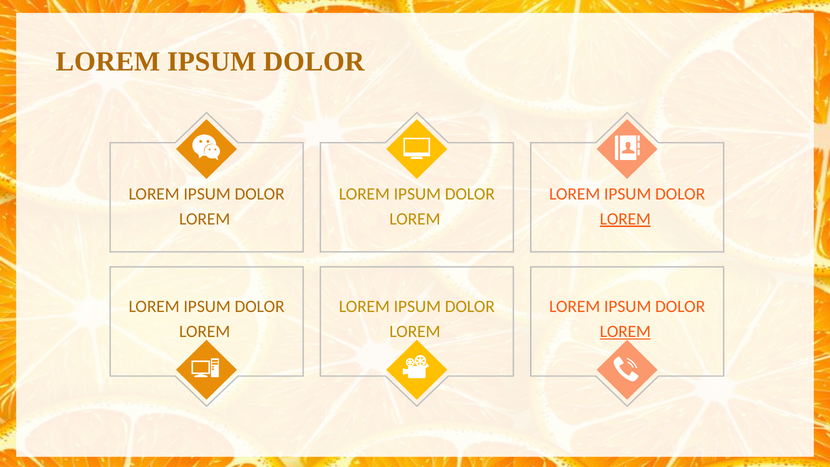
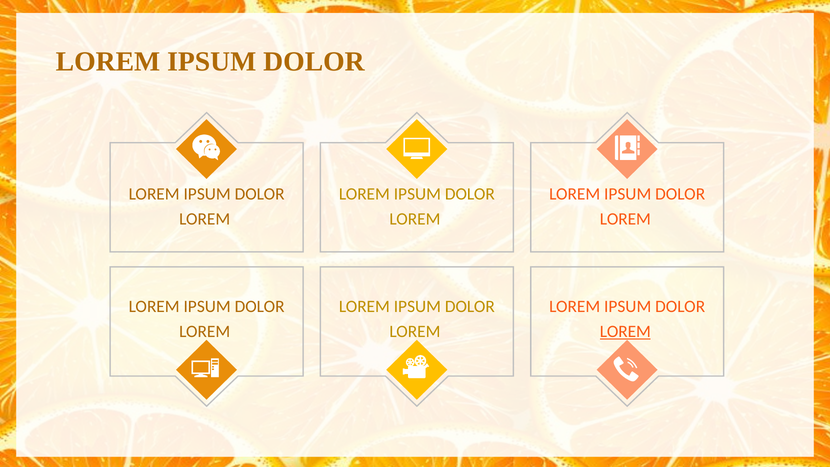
LOREM at (625, 219) underline: present -> none
